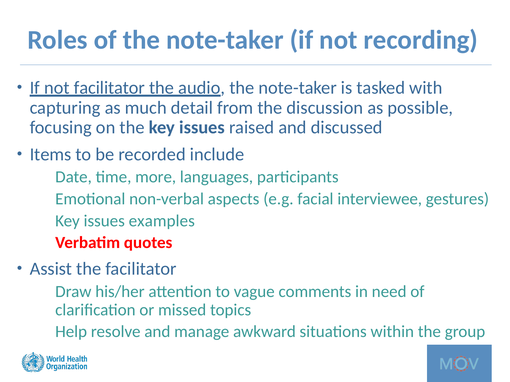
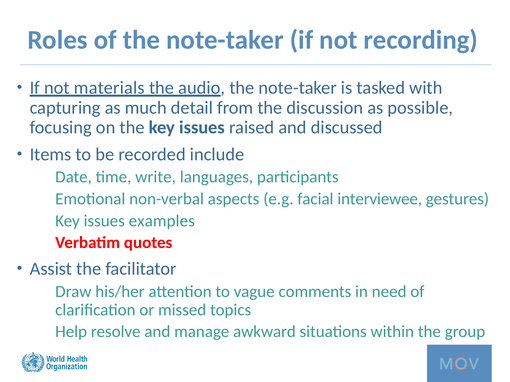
not facilitator: facilitator -> materials
more: more -> write
